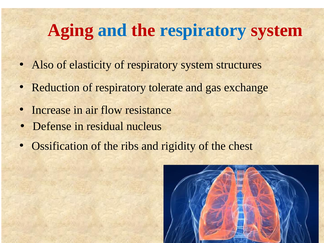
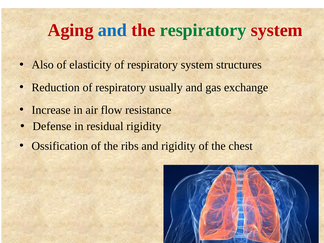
respiratory at (203, 30) colour: blue -> green
tolerate: tolerate -> usually
residual nucleus: nucleus -> rigidity
